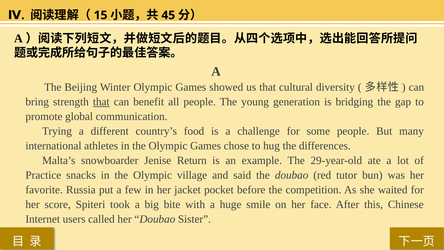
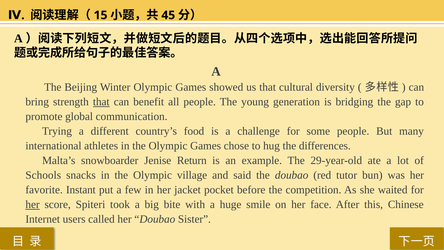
Practice: Practice -> Schools
Russia: Russia -> Instant
her at (33, 204) underline: none -> present
